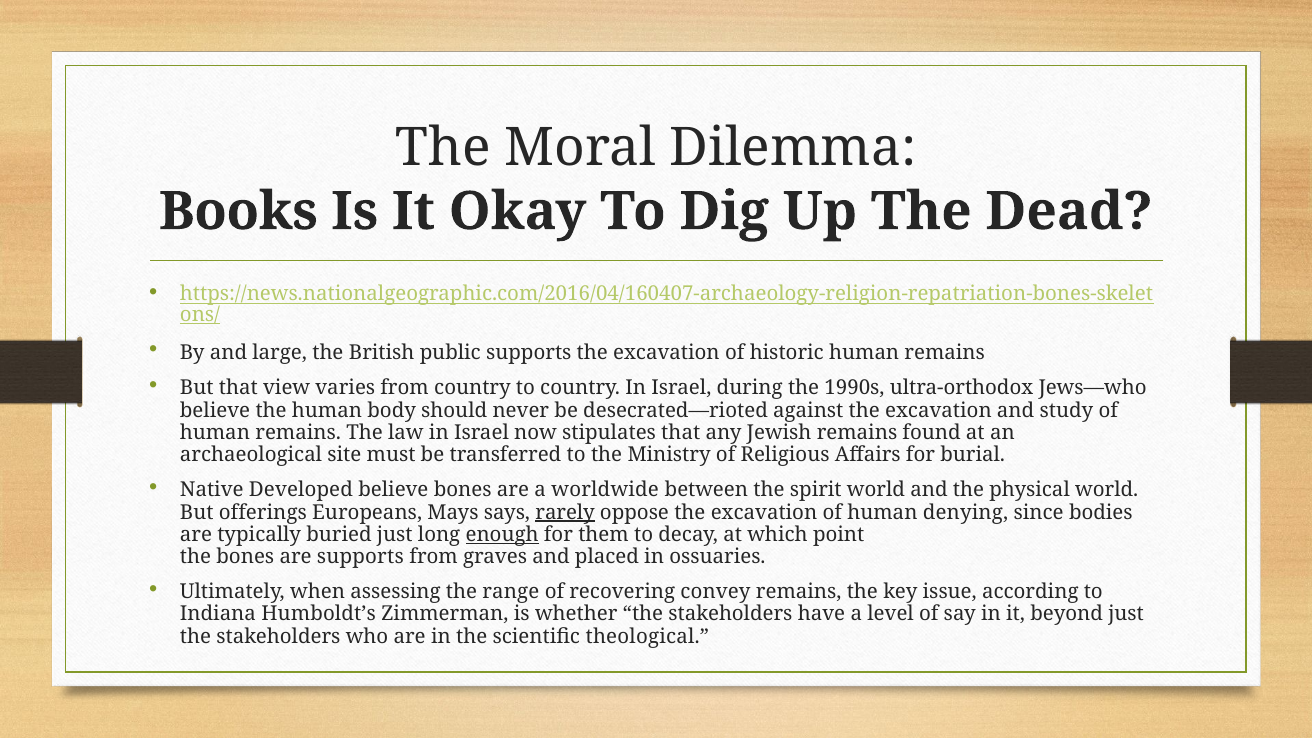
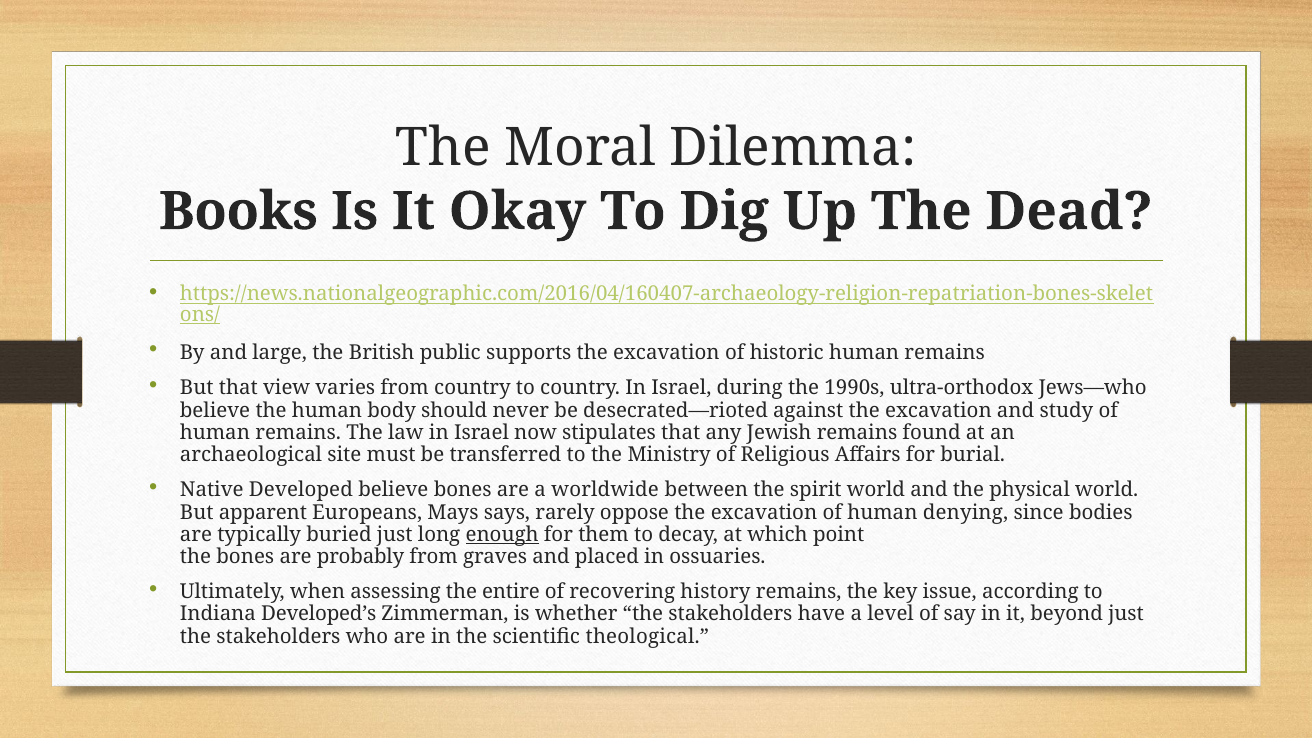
offerings: offerings -> apparent
rarely underline: present -> none
are supports: supports -> probably
range: range -> entire
convey: convey -> history
Humboldt’s: Humboldt’s -> Developed’s
